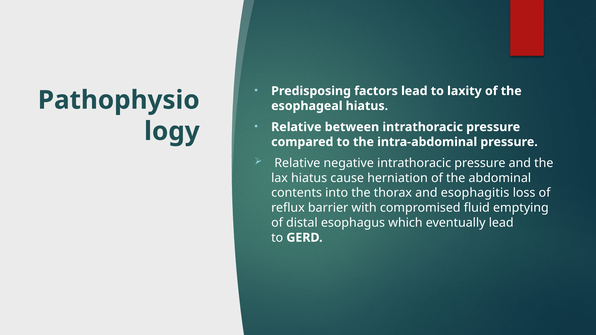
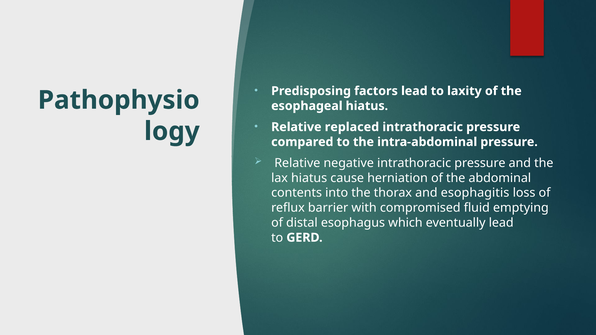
between: between -> replaced
